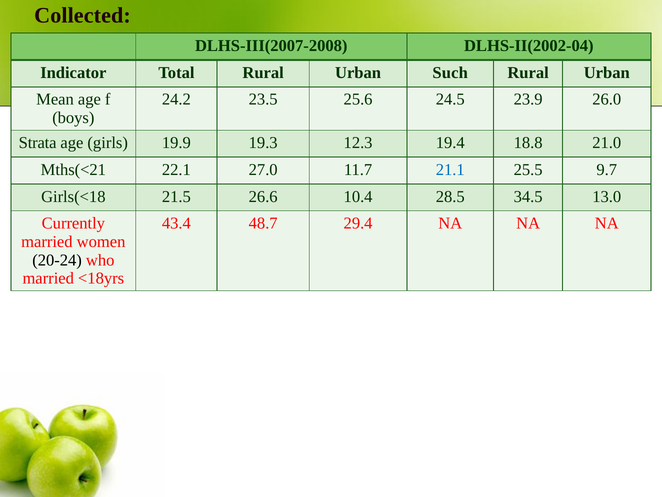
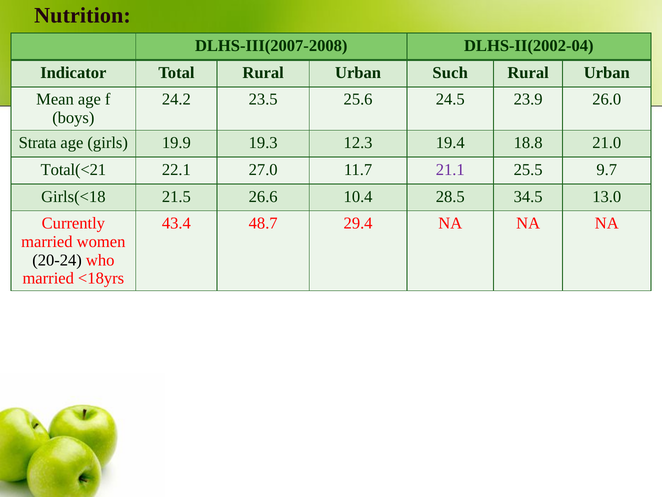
Collected: Collected -> Nutrition
Mths(<21: Mths(<21 -> Total(<21
21.1 colour: blue -> purple
